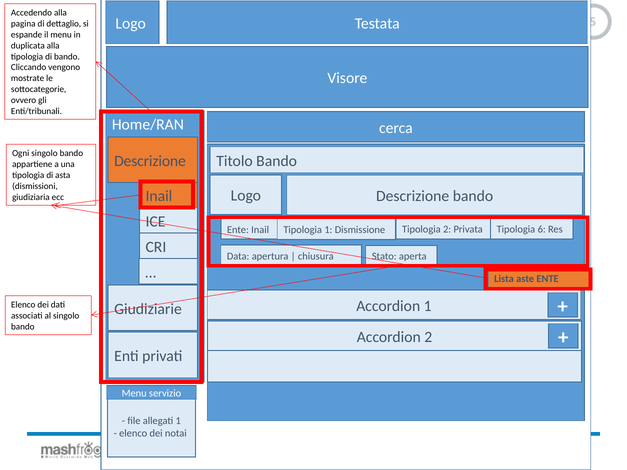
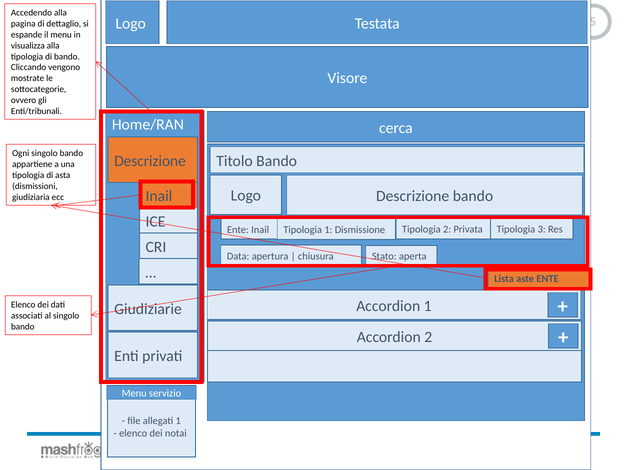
duplicata: duplicata -> visualizza
6: 6 -> 3
